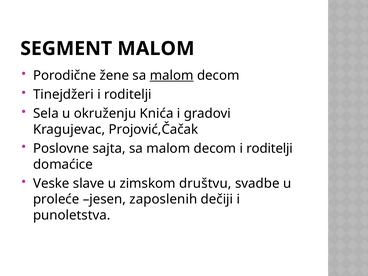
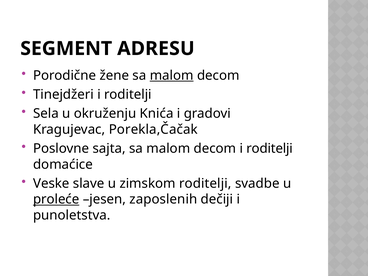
SEGMENT MALOM: MALOM -> ADRESU
Projović,Čačak: Projović,Čačak -> Porekla,Čačak
zimskom društvu: društvu -> roditelji
proleće underline: none -> present
